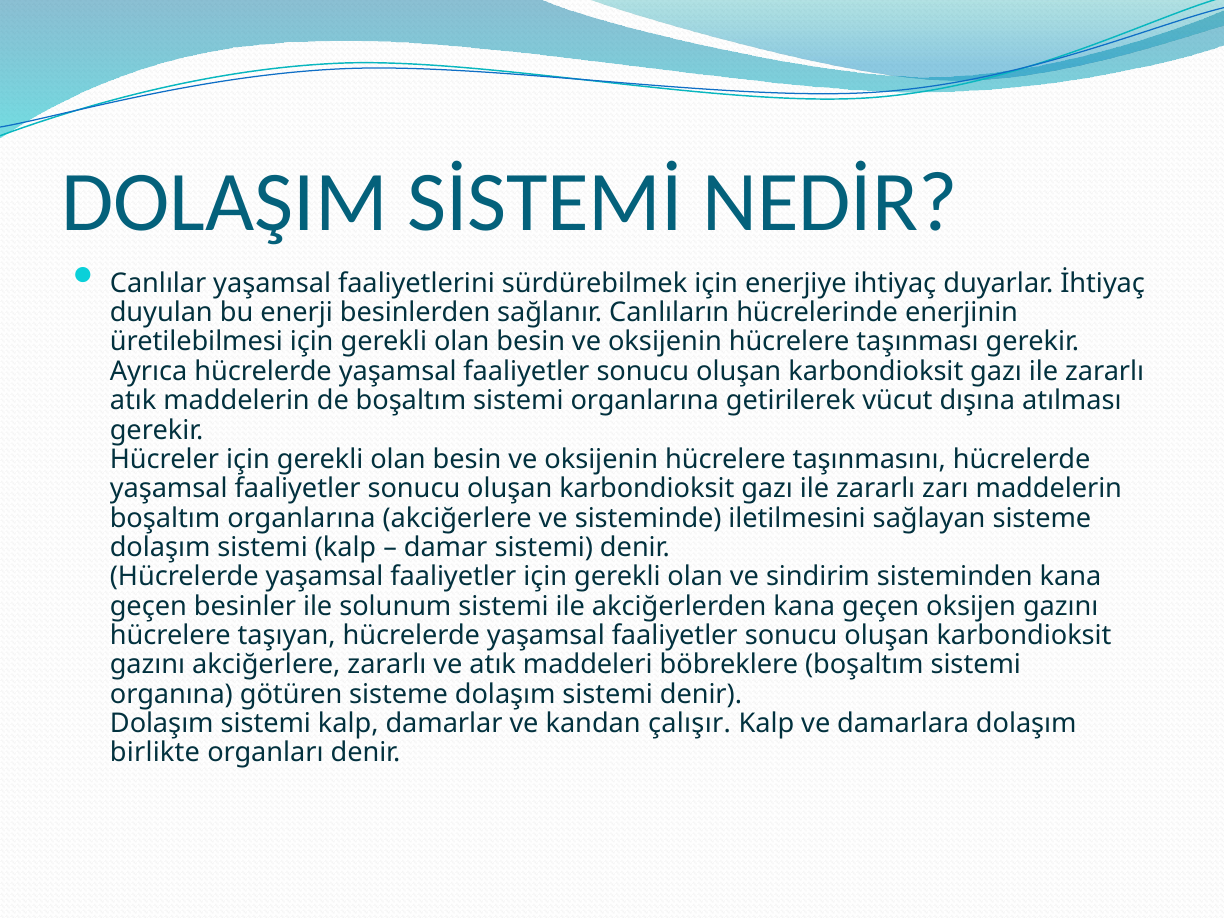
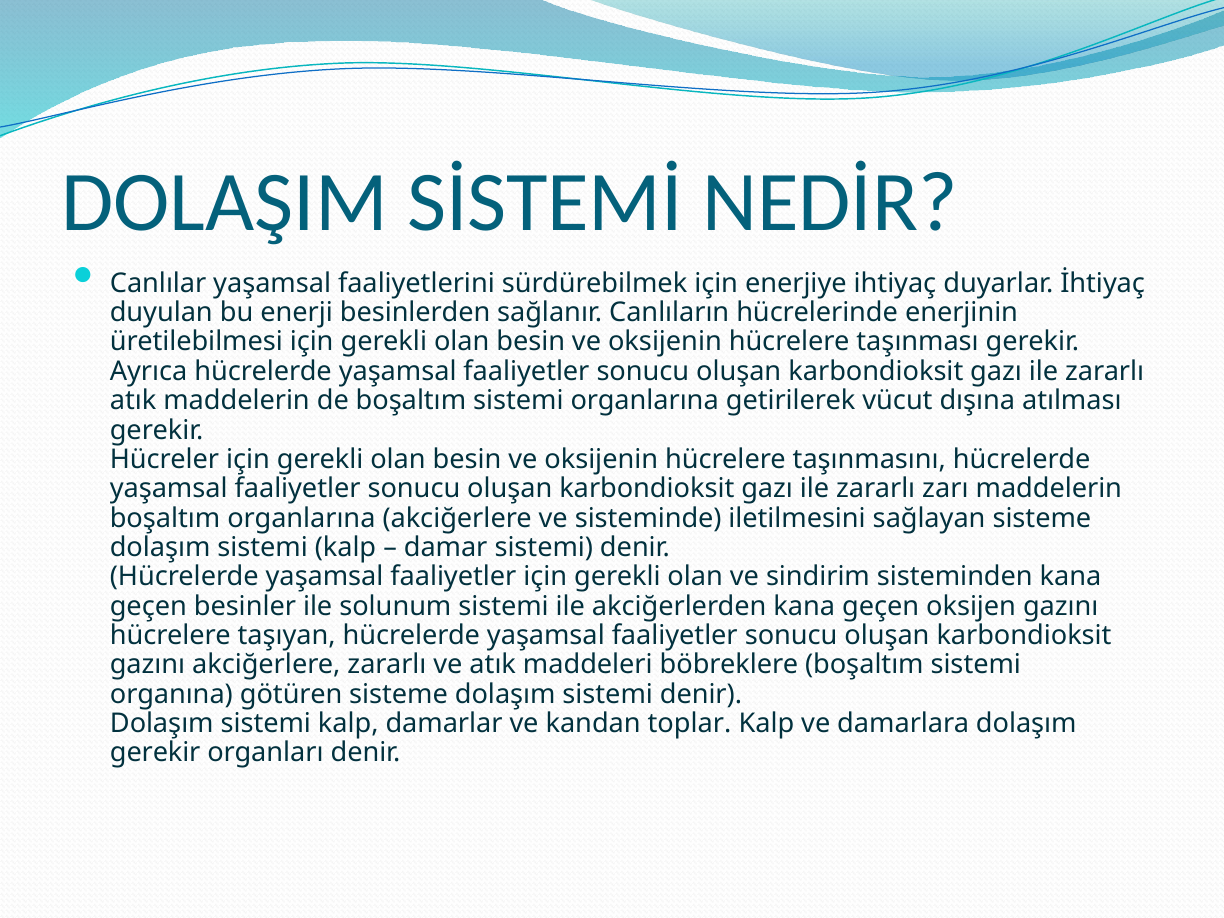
çalışır: çalışır -> toplar
birlikte at (155, 753): birlikte -> gerekir
